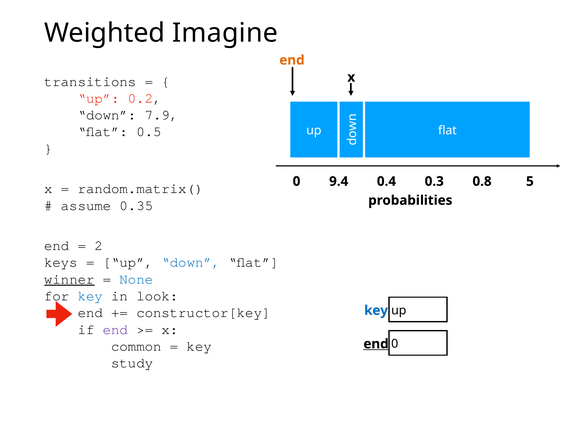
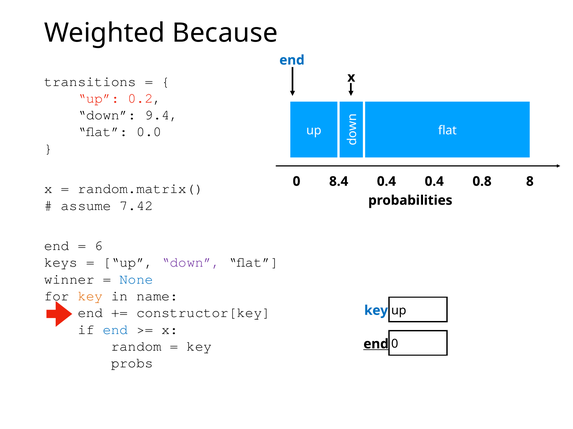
Imagine: Imagine -> Because
end at (292, 60) colour: orange -> blue
7.9: 7.9 -> 9.4
0.5: 0.5 -> 0.0
9.4: 9.4 -> 8.4
0.4 0.3: 0.3 -> 0.4
5: 5 -> 8
0.35: 0.35 -> 7.42
2: 2 -> 6
down at (191, 263) colour: blue -> purple
winner underline: present -> none
key at (90, 296) colour: blue -> orange
look: look -> name
end at (115, 330) colour: purple -> blue
common: common -> random
study: study -> probs
